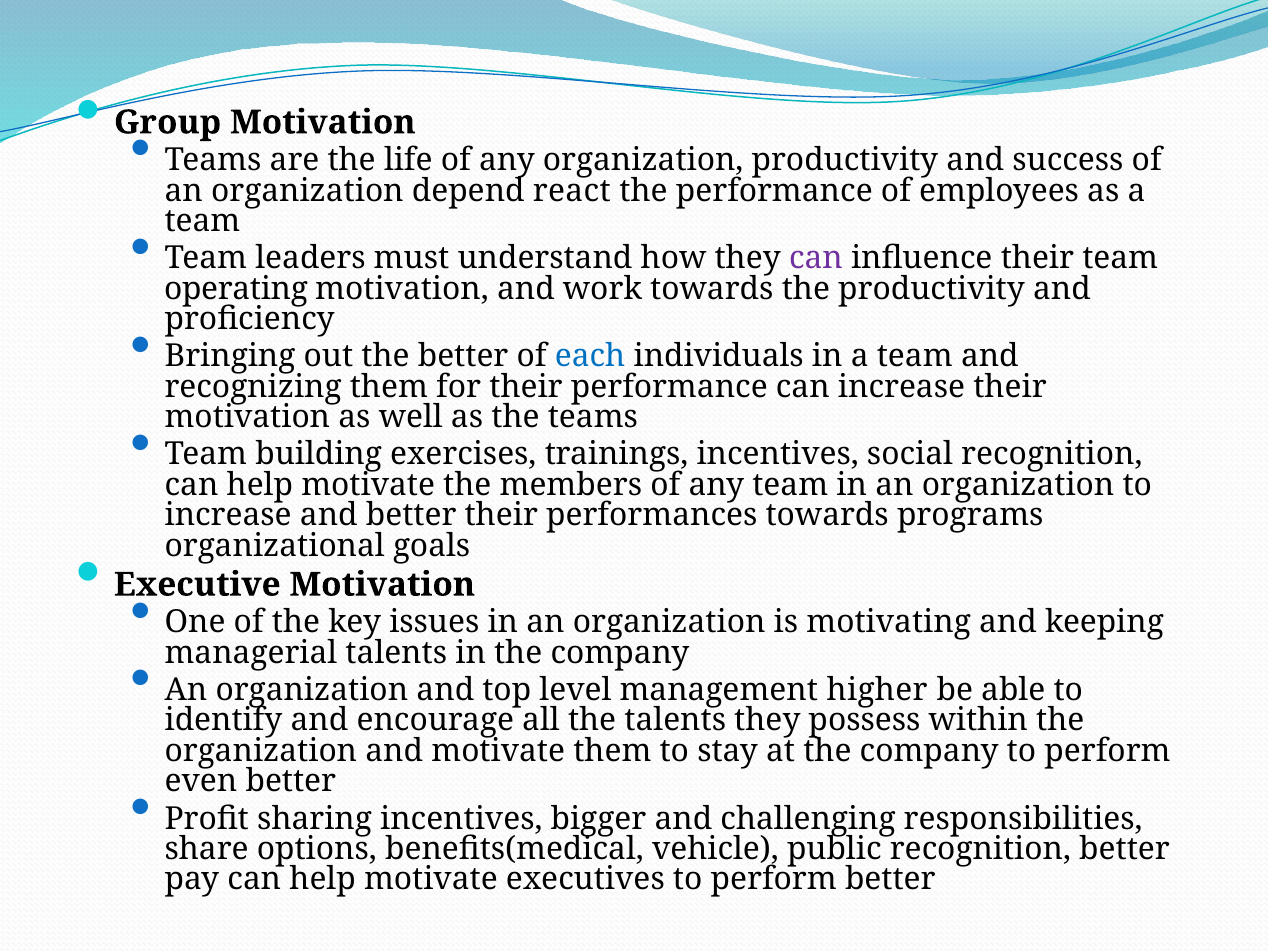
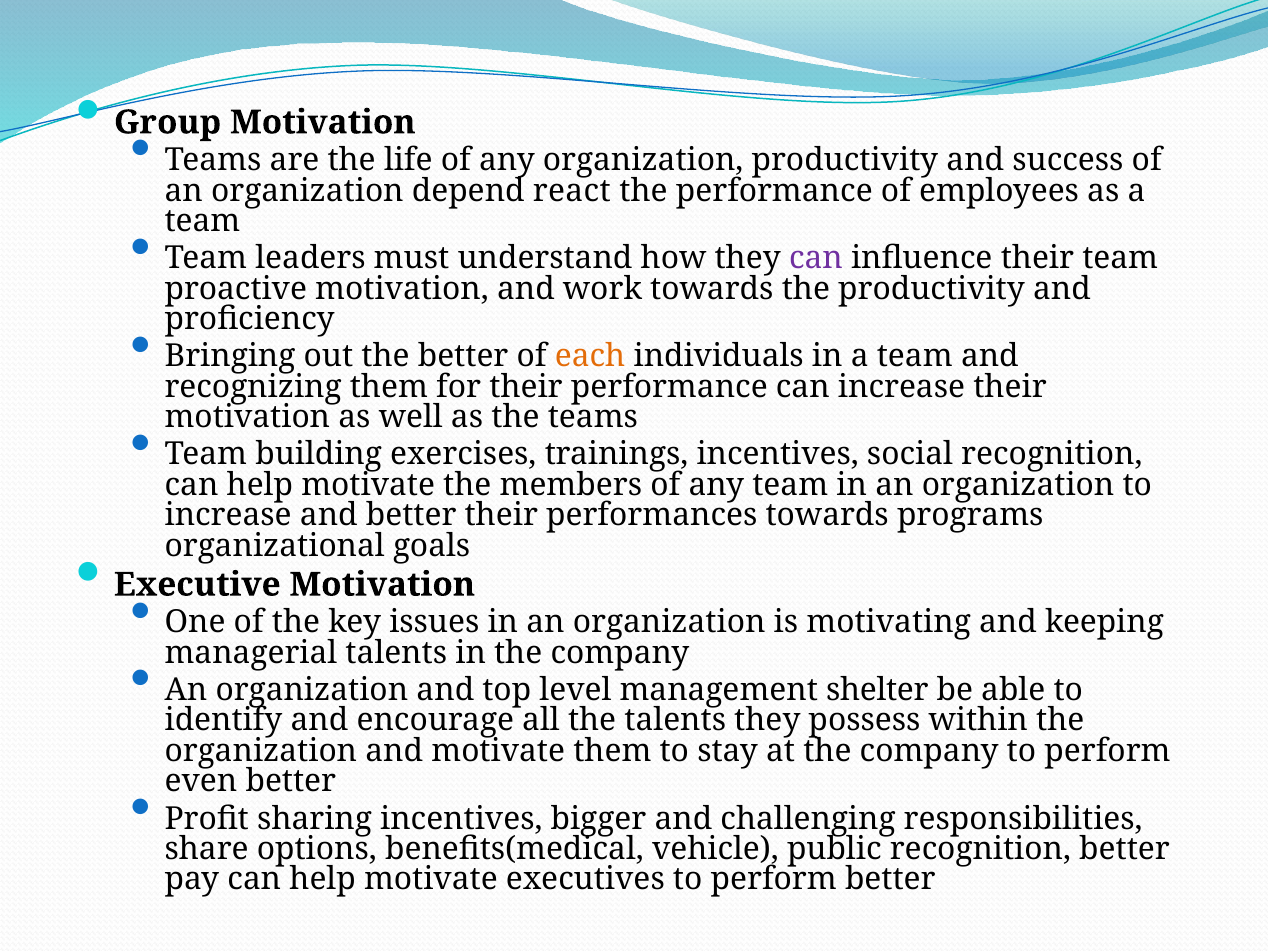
operating: operating -> proactive
each colour: blue -> orange
higher: higher -> shelter
